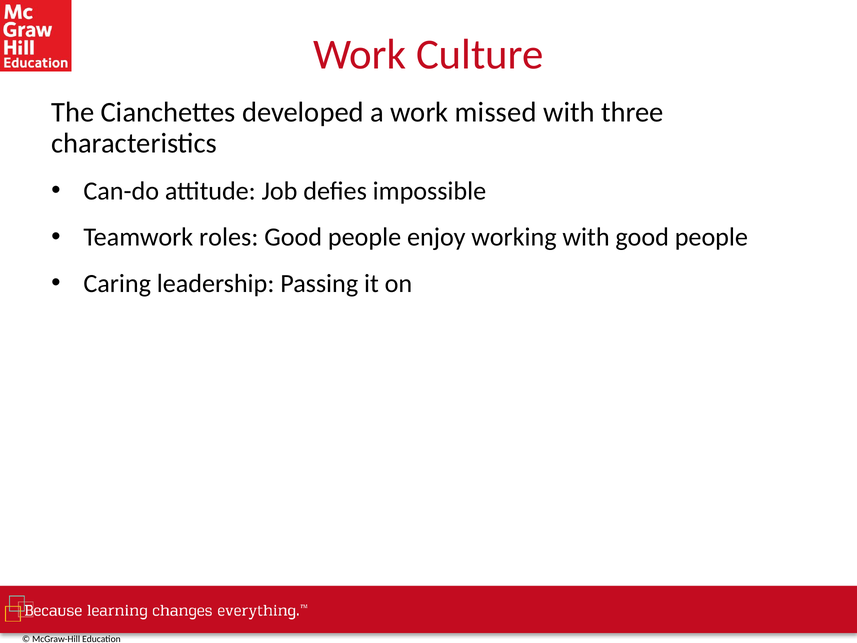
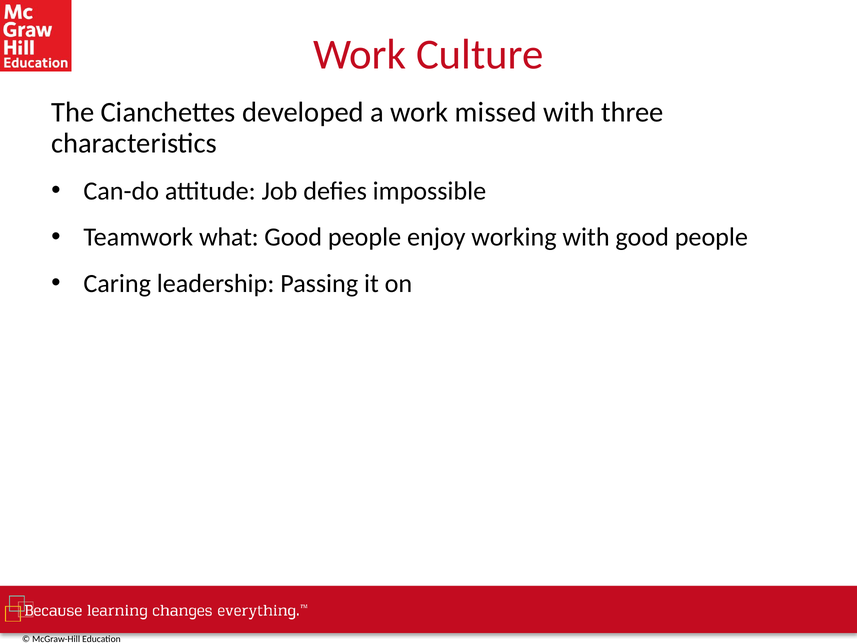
roles: roles -> what
